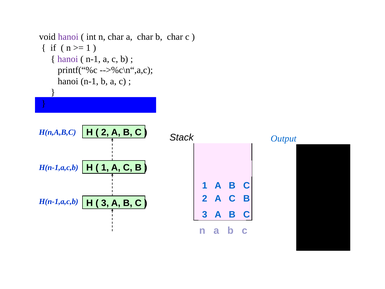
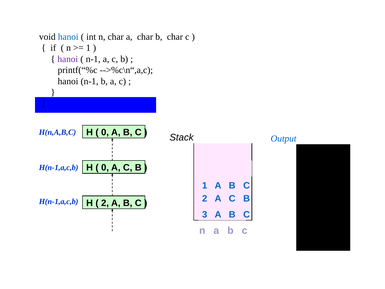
hanoi at (68, 37) colour: purple -> blue
2 at (105, 132): 2 -> 0
1 at (105, 167): 1 -> 0
3 at (105, 203): 3 -> 2
